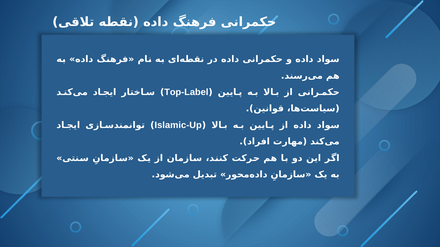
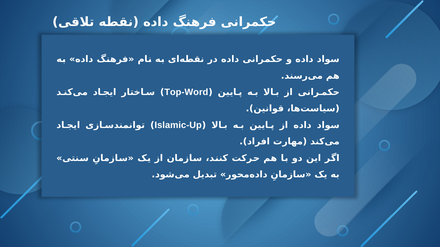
Top-Label: Top-Label -> Top-Word
